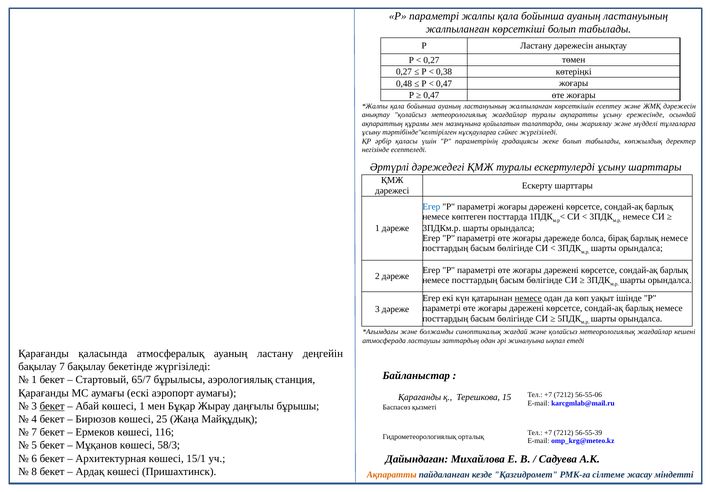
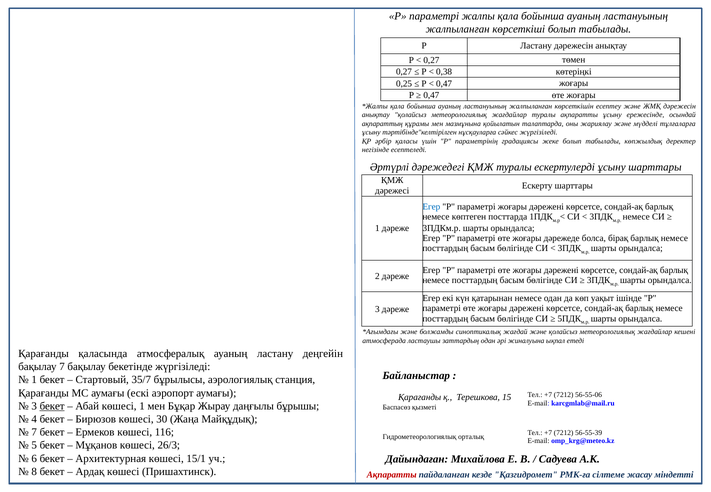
0,48: 0,48 -> 0,25
немесе at (528, 299) underline: present -> none
65/7: 65/7 -> 35/7
25: 25 -> 30
58/3: 58/3 -> 26/3
Ақпаратты at (392, 475) colour: orange -> red
